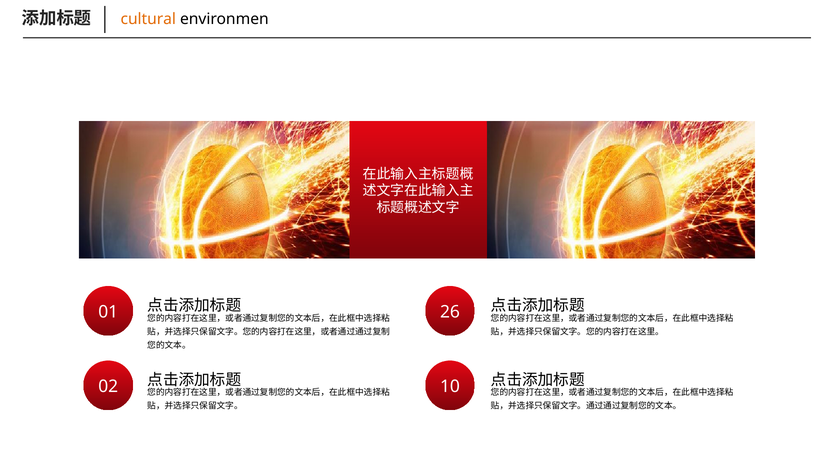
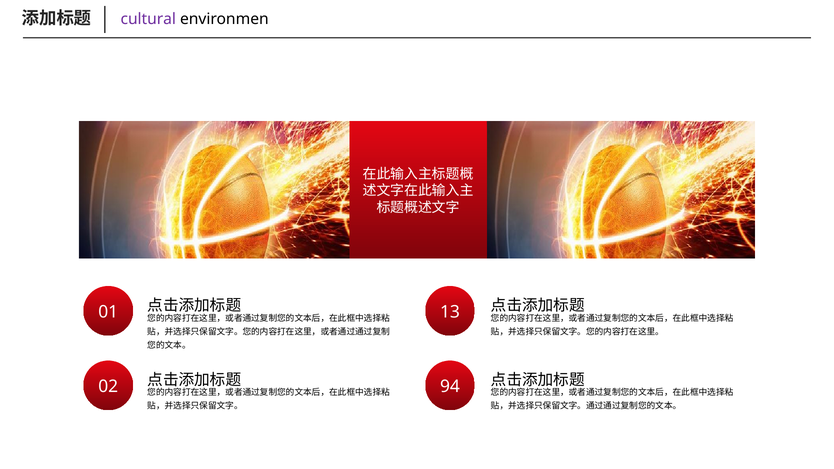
cultural colour: orange -> purple
26: 26 -> 13
10: 10 -> 94
